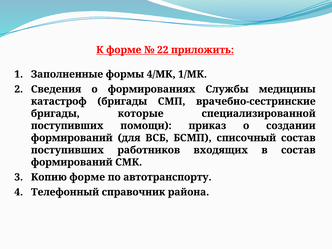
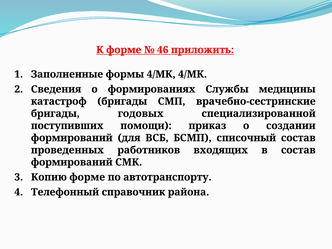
22: 22 -> 46
4/МК 1/МК: 1/МК -> 4/МК
которые: которые -> годовых
поступивших at (67, 150): поступивших -> проведенных
